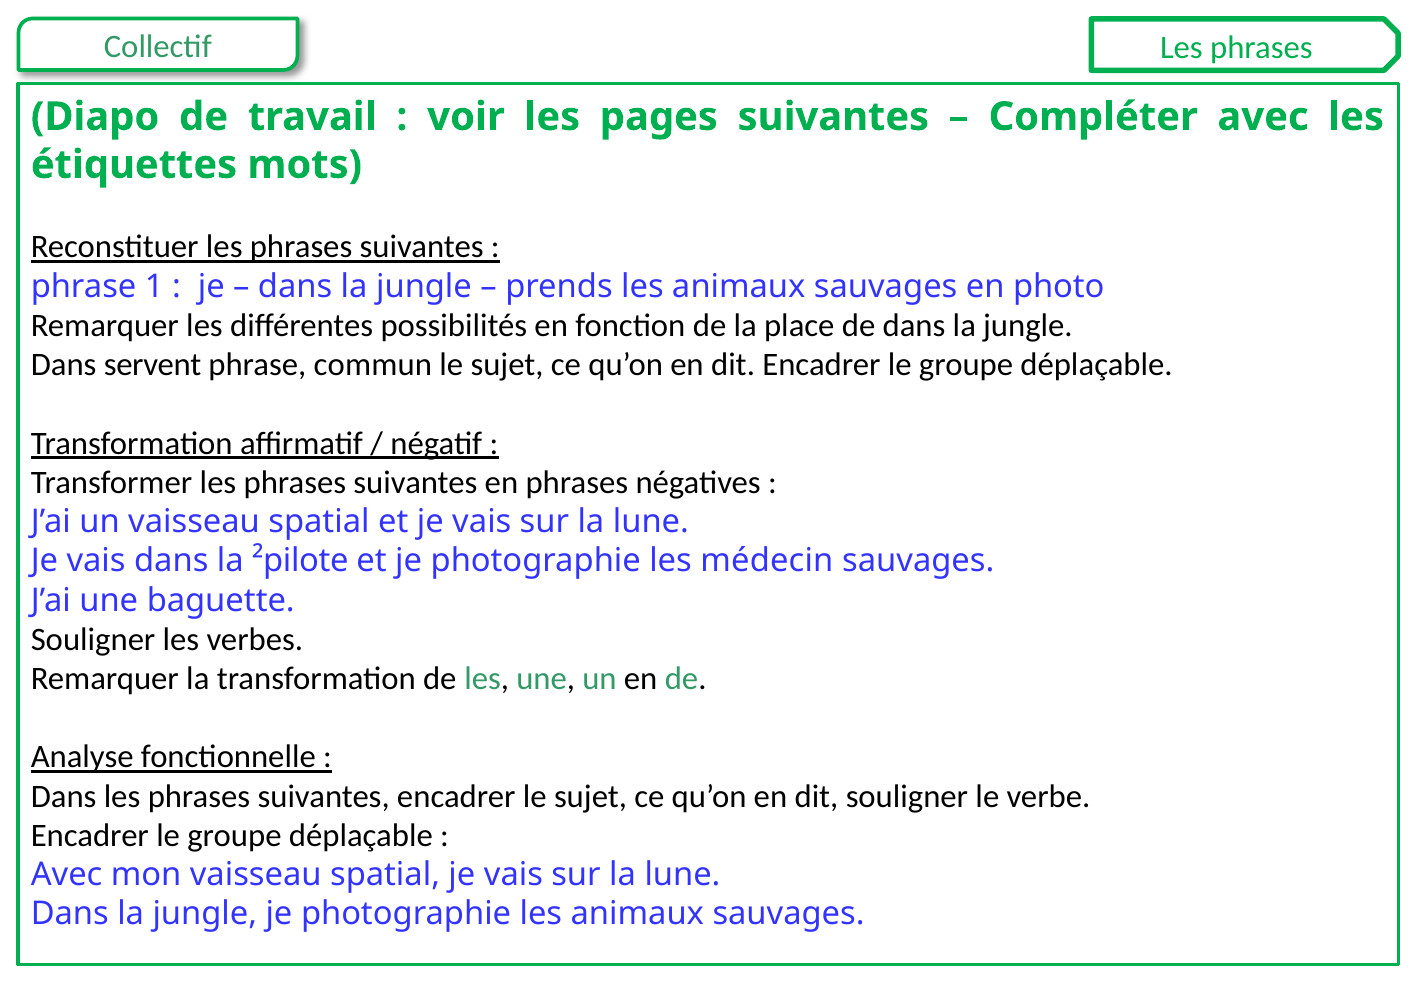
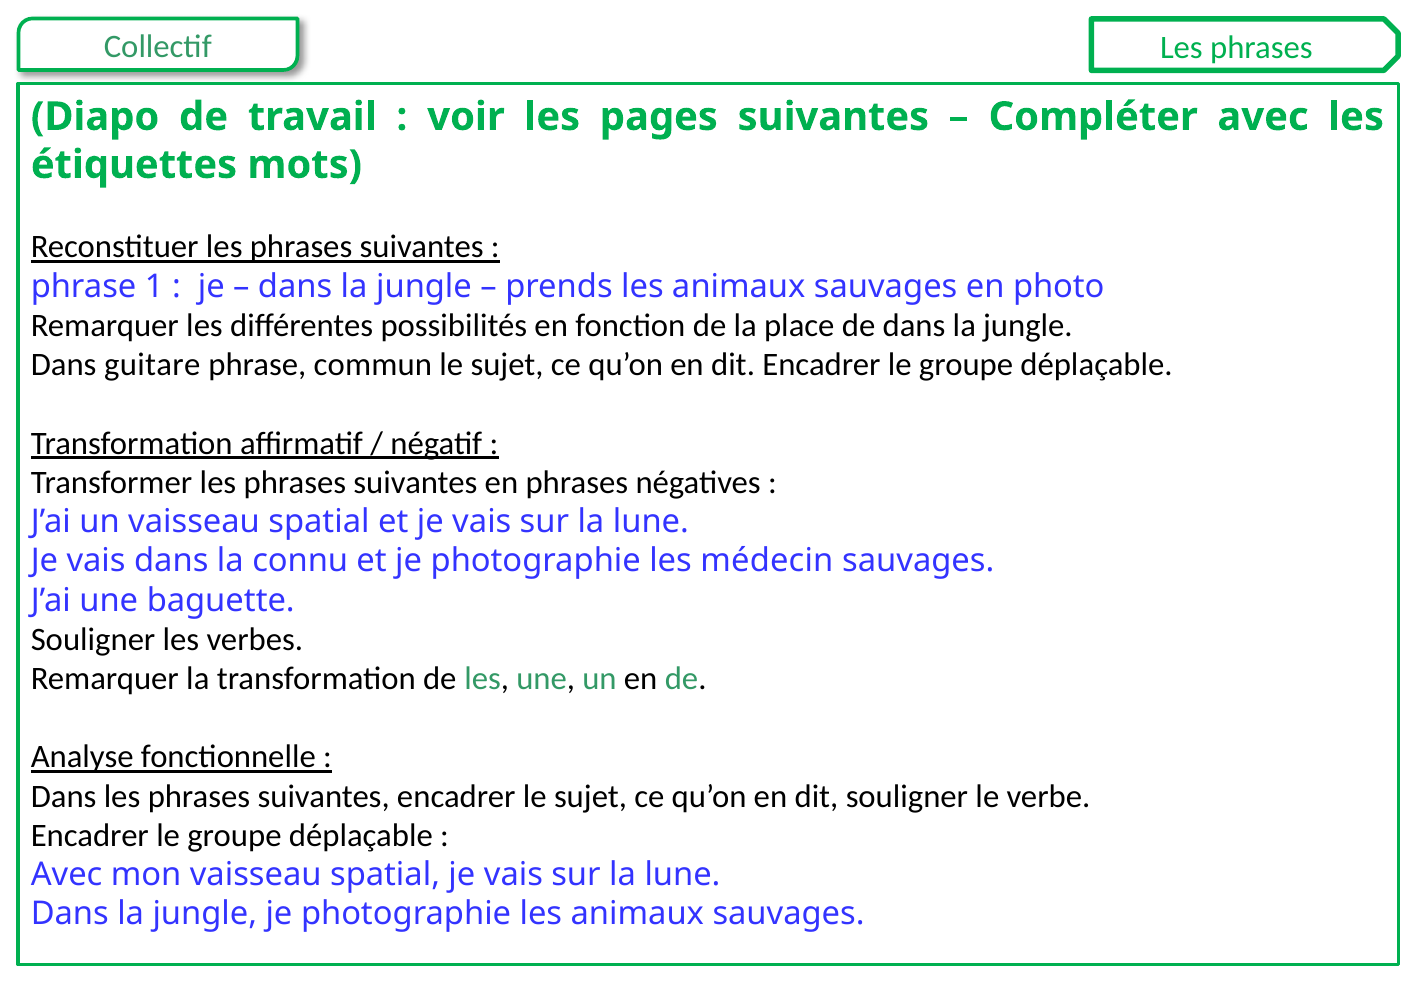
servent: servent -> guitare
²pilote: ²pilote -> connu
